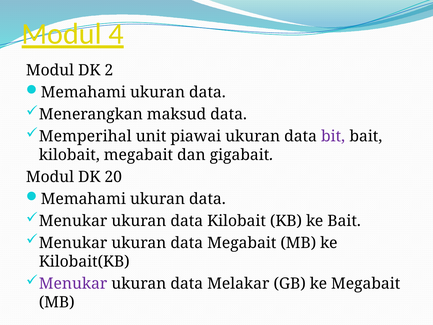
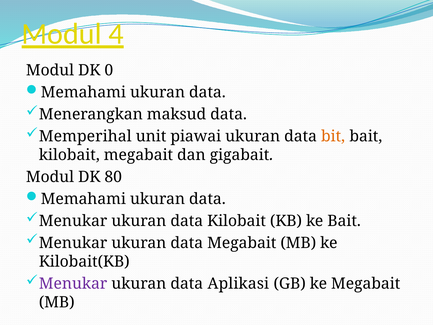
2: 2 -> 0
bit colour: purple -> orange
20: 20 -> 80
Melakar: Melakar -> Aplikasi
